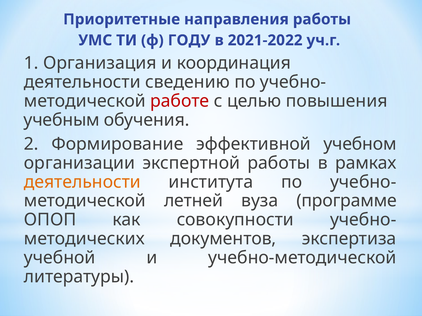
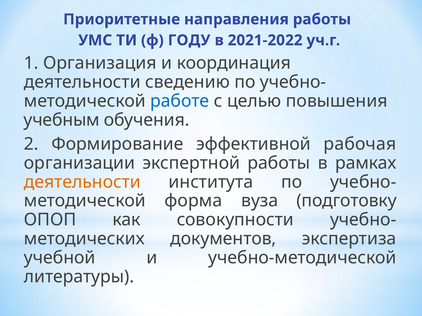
работе colour: red -> blue
учебном: учебном -> рабочая
летней: летней -> форма
программе: программе -> подготовку
